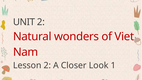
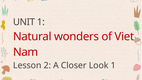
UNIT 2: 2 -> 1
